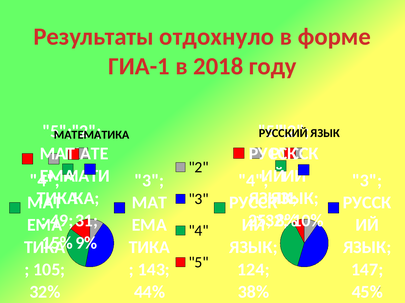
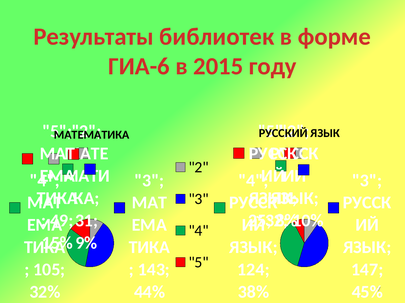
отдохнуло: отдохнуло -> библиотек
ГИА-1: ГИА-1 -> ГИА-6
2018: 2018 -> 2015
